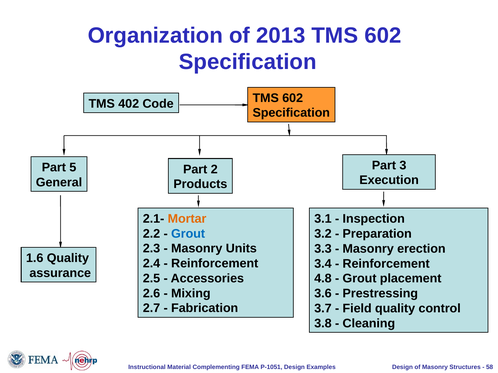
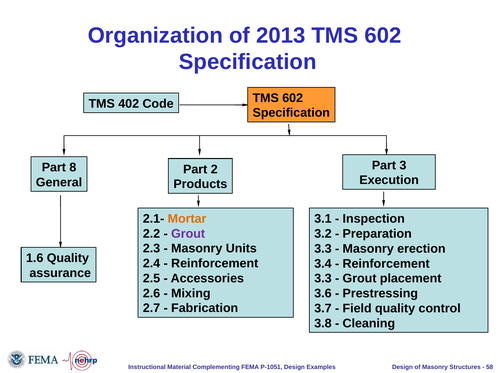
5: 5 -> 8
Grout at (188, 234) colour: blue -> purple
4.8 at (323, 279): 4.8 -> 3.3
